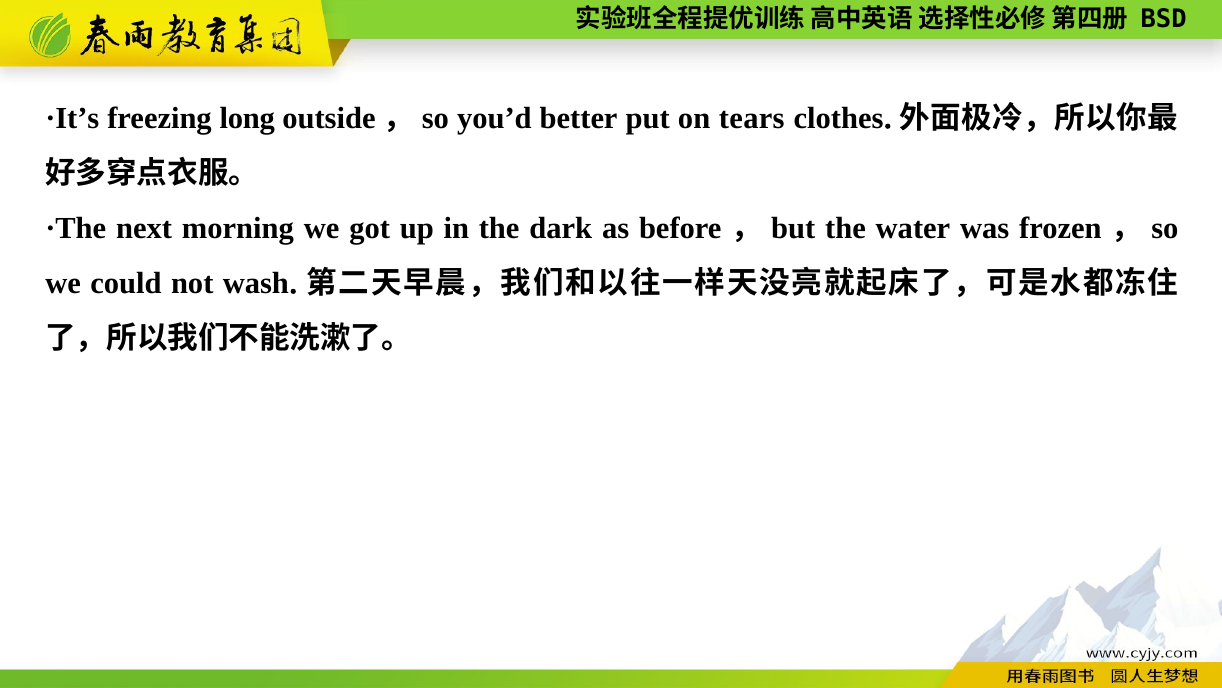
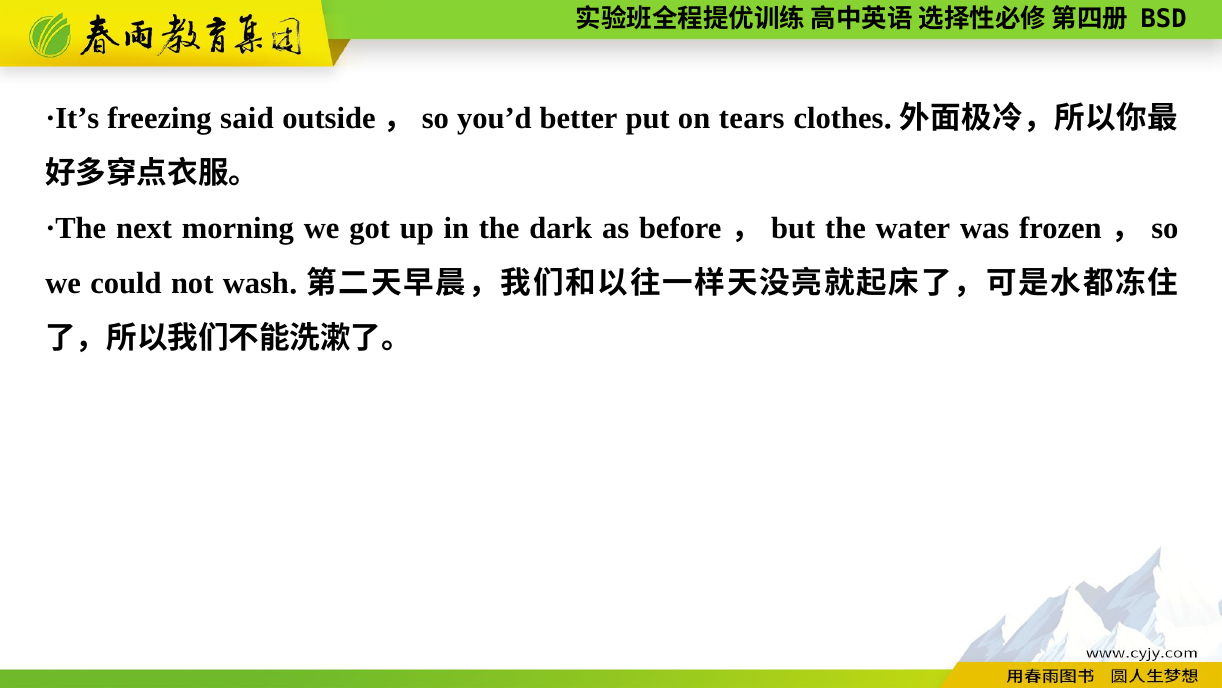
long: long -> said
